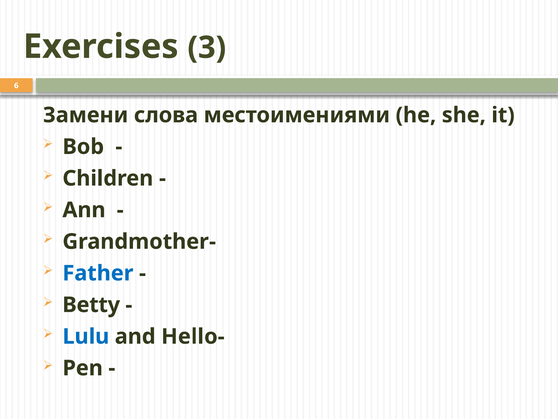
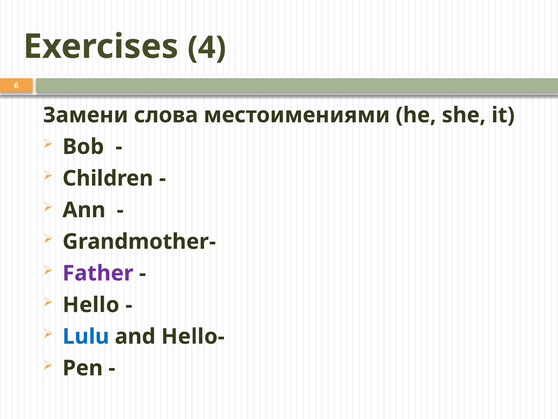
3: 3 -> 4
Father colour: blue -> purple
Betty: Betty -> Hello
